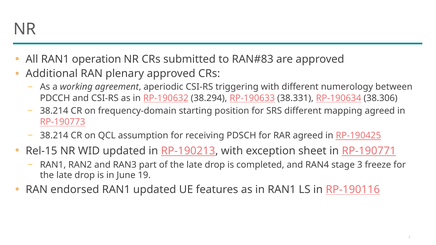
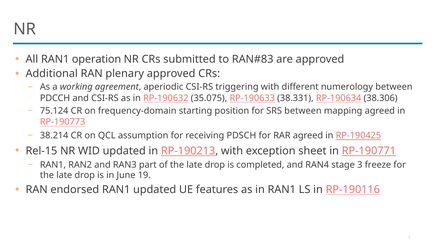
38.294: 38.294 -> 35.075
38.214 at (54, 111): 38.214 -> 75.124
SRS different: different -> between
